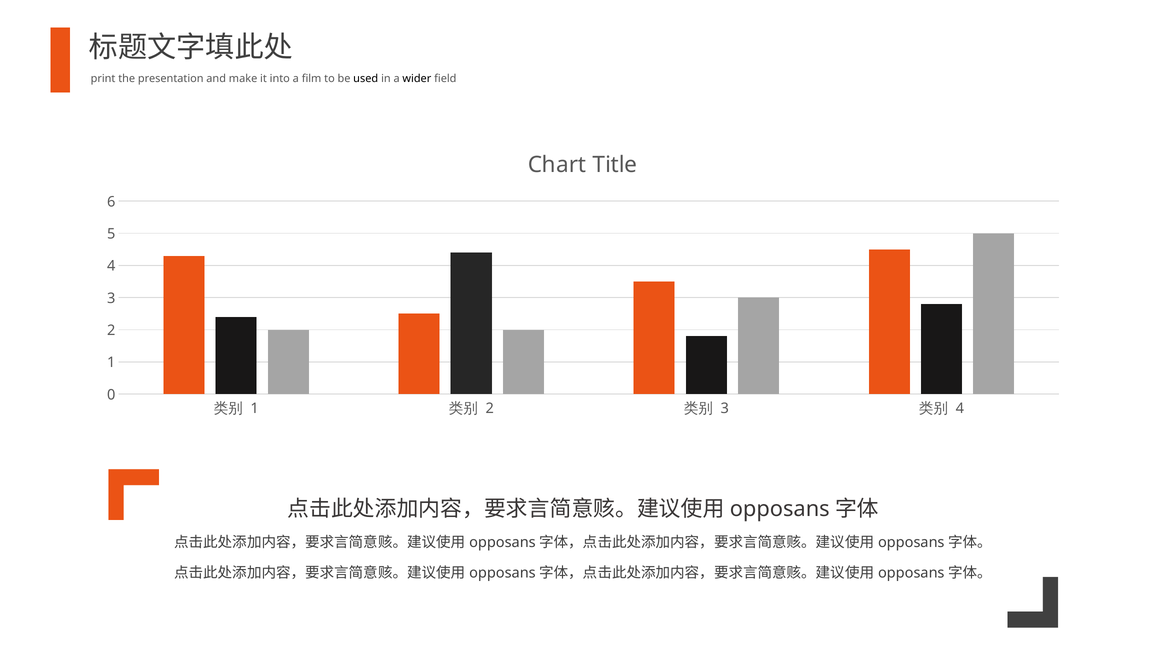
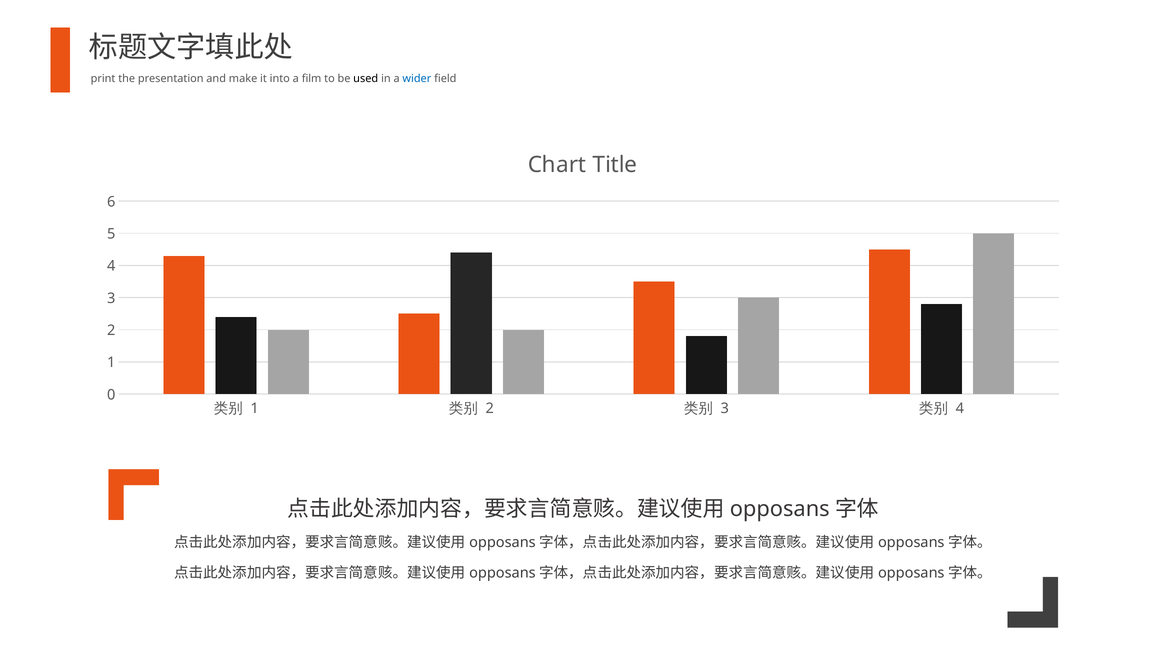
wider colour: black -> blue
